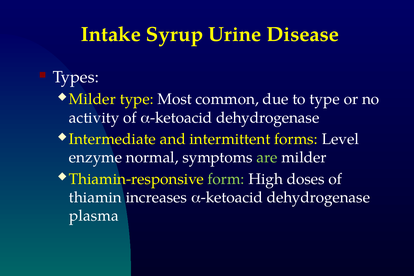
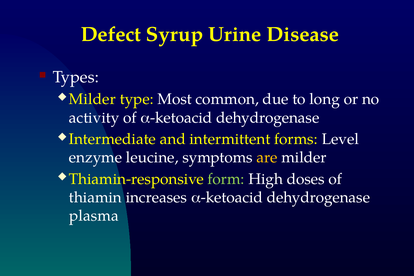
Intake: Intake -> Defect
to type: type -> long
normal: normal -> leucine
are colour: light green -> yellow
